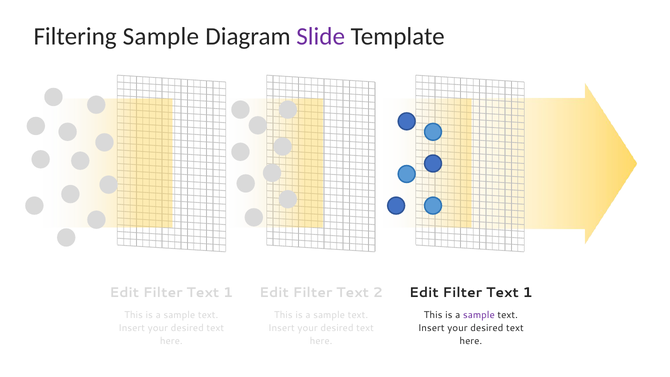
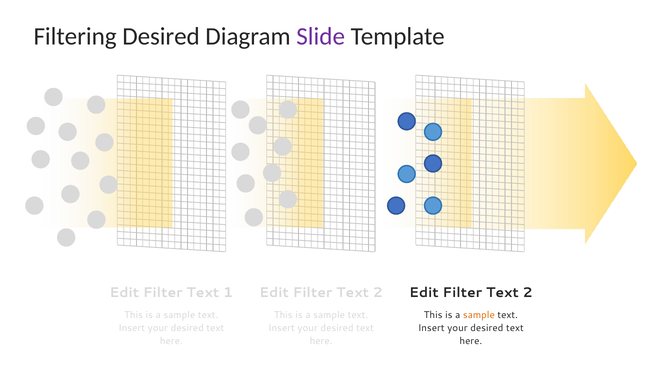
Filtering Sample: Sample -> Desired
1 at (528, 292): 1 -> 2
sample at (479, 315) colour: purple -> orange
